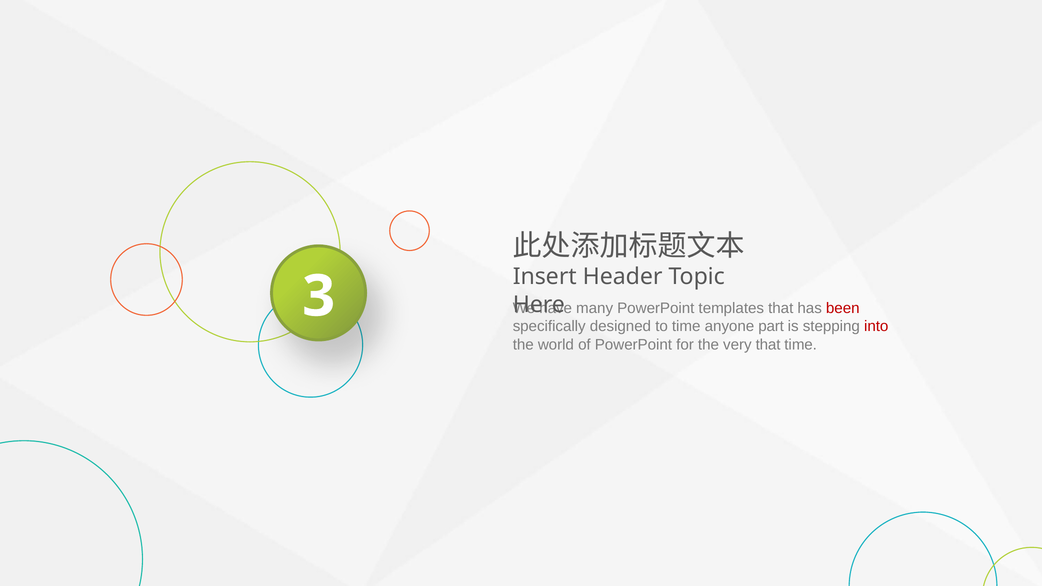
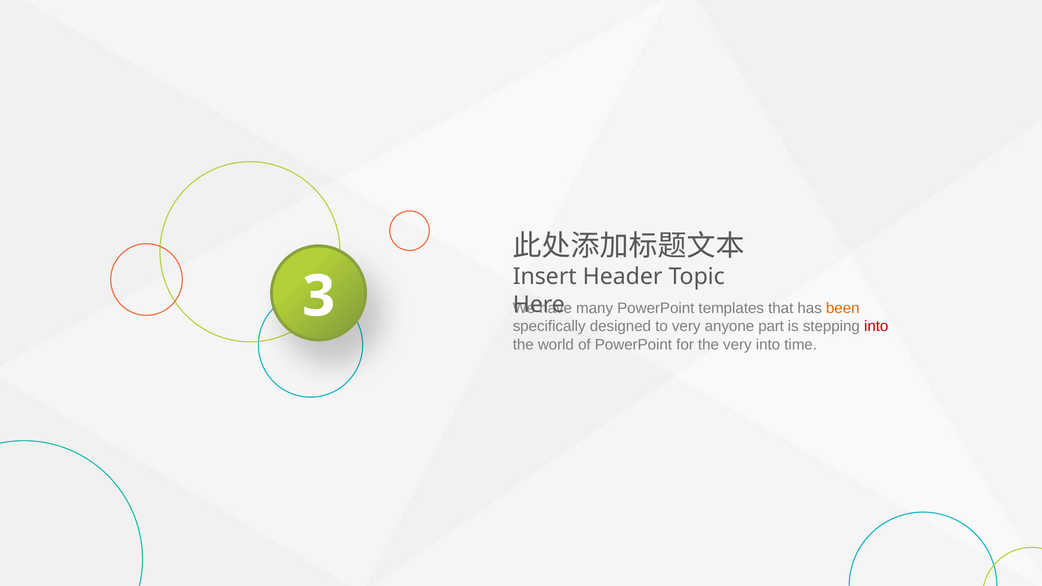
been colour: red -> orange
to time: time -> very
very that: that -> into
